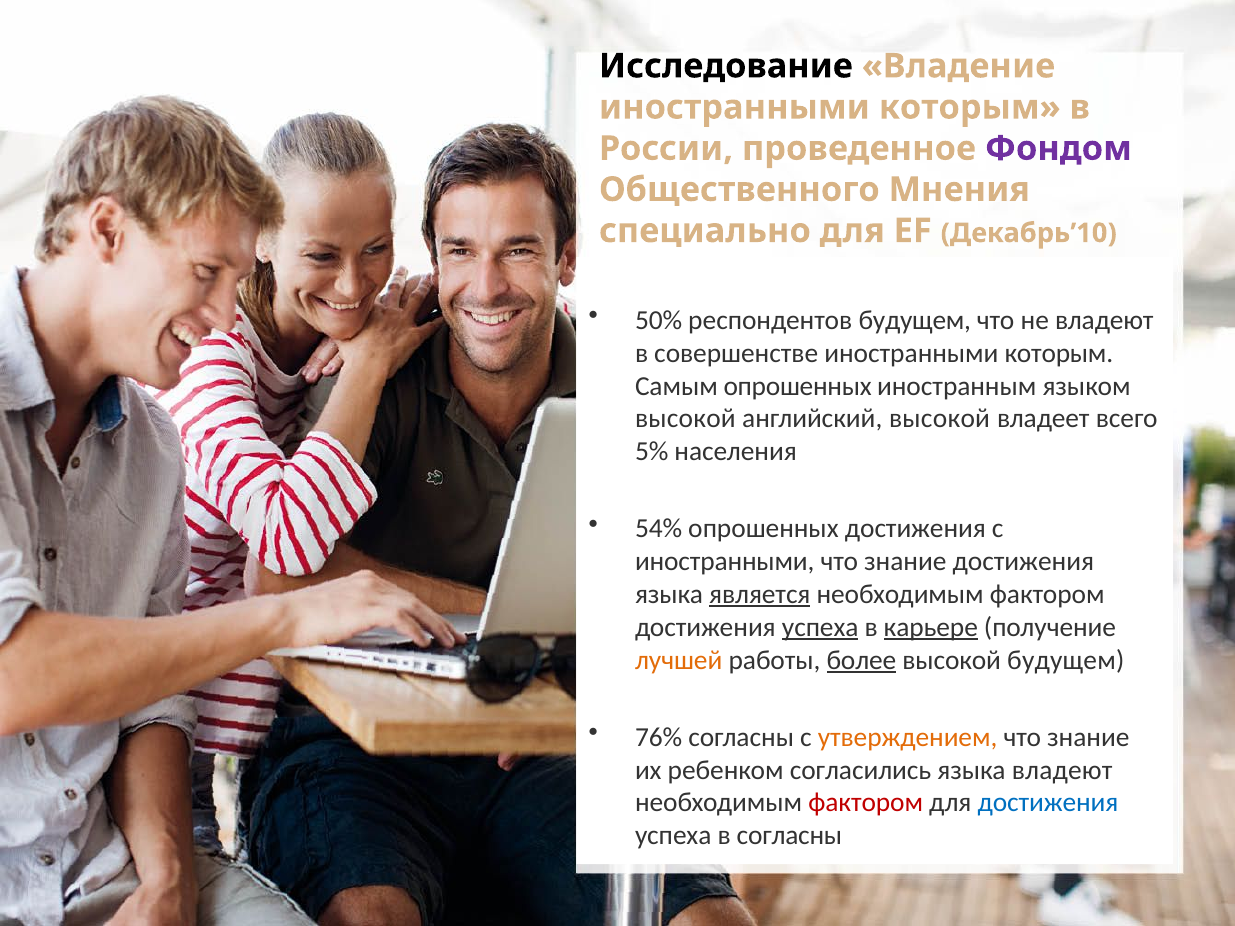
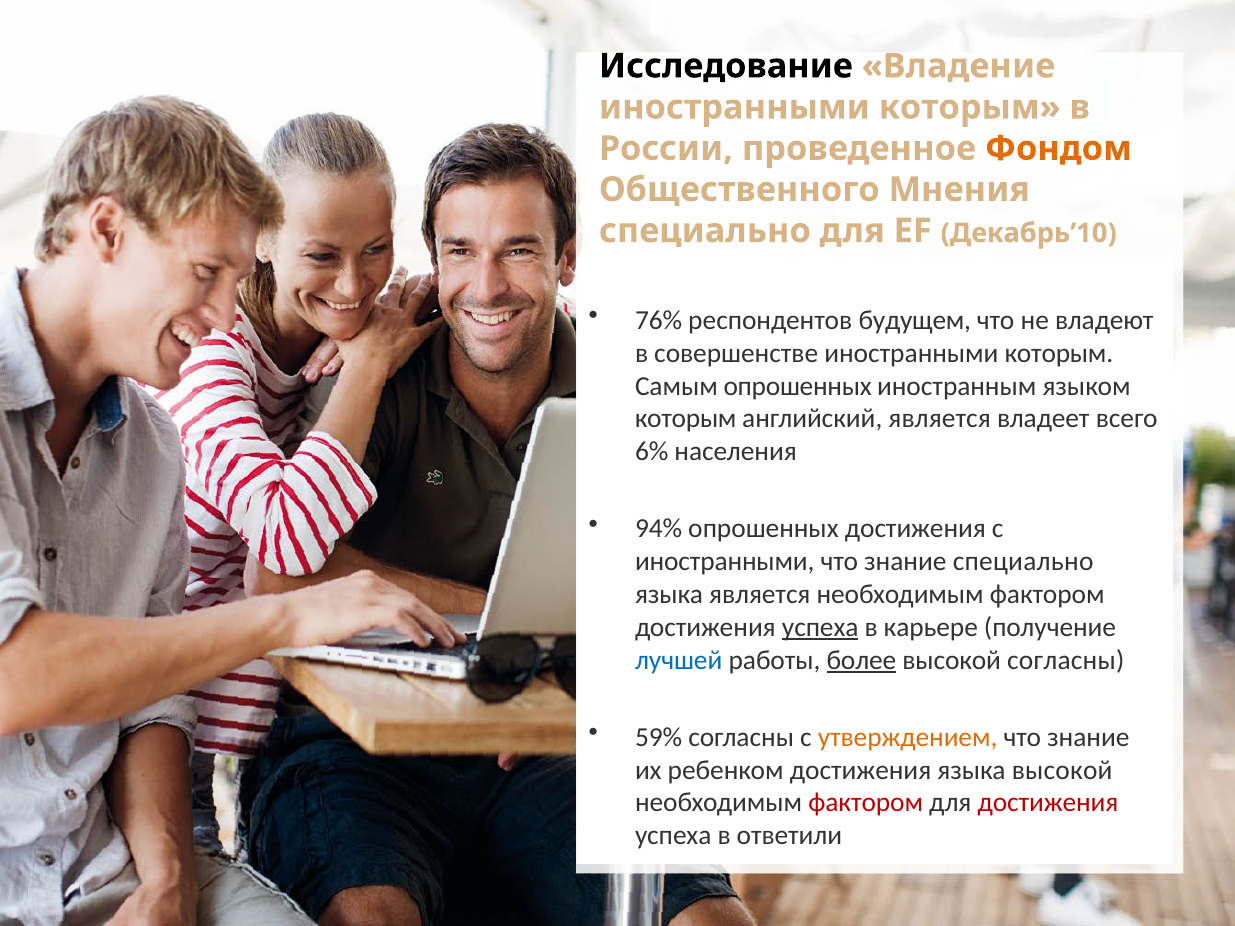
Фондом colour: purple -> orange
50%: 50% -> 76%
высокой at (685, 419): высокой -> которым
английский высокой: высокой -> является
5%: 5% -> 6%
54%: 54% -> 94%
знание достижения: достижения -> специально
является at (760, 595) underline: present -> none
карьере underline: present -> none
лучшей colour: orange -> blue
высокой будущем: будущем -> согласны
76%: 76% -> 59%
ребенком согласились: согласились -> достижения
языка владеют: владеют -> высокой
достижения at (1048, 803) colour: blue -> red
в согласны: согласны -> ответили
